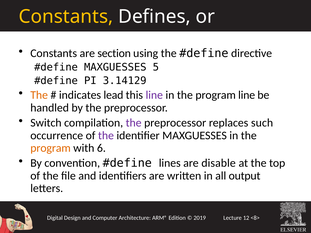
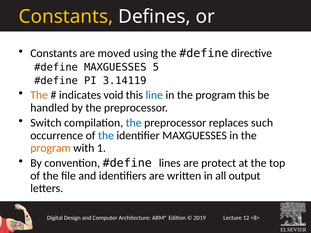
section: section -> moved
3.14129: 3.14129 -> 3.14119
lead: lead -> void
line at (154, 95) colour: purple -> blue
program line: line -> this
the at (134, 123) colour: purple -> blue
the at (106, 136) colour: purple -> blue
6: 6 -> 1
disable: disable -> protect
